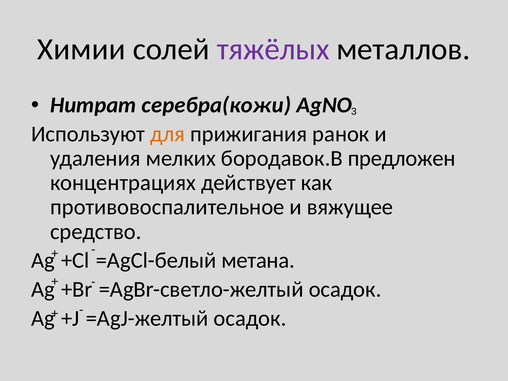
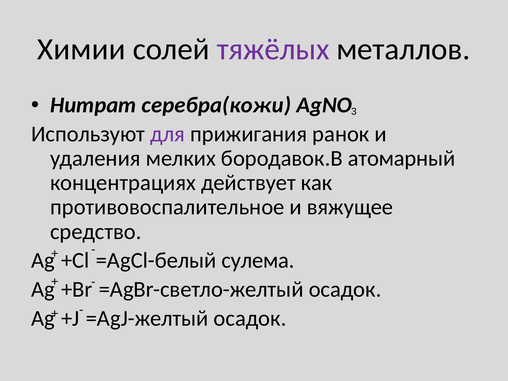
для colour: orange -> purple
предложен: предложен -> атомарный
метана: метана -> сулема
